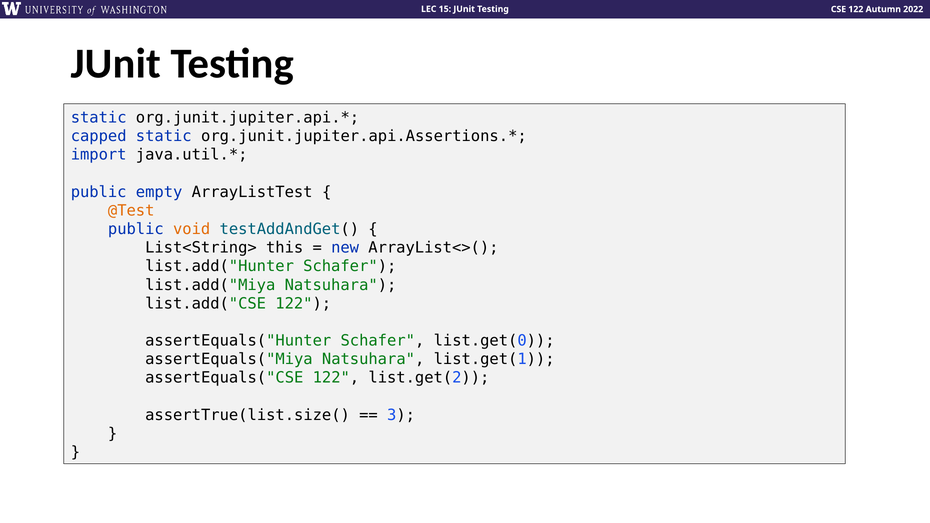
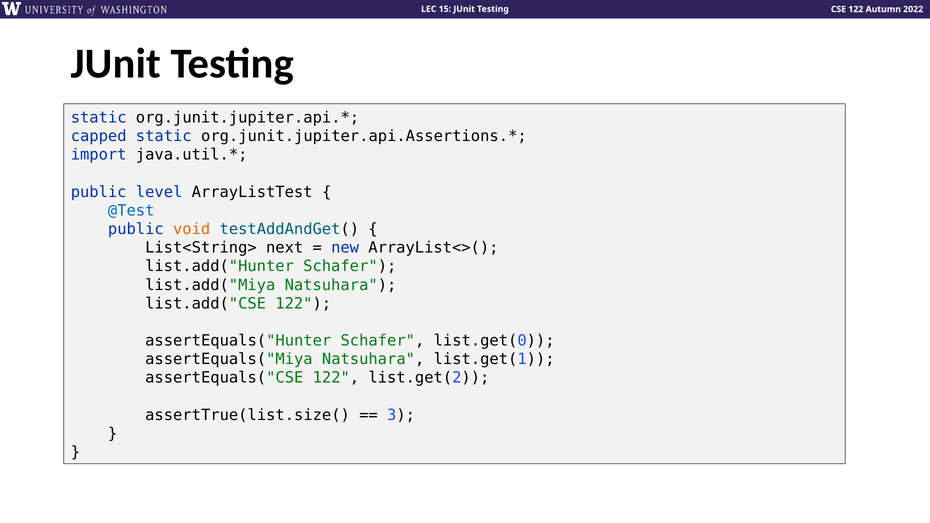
empty: empty -> level
@Test colour: orange -> blue
this: this -> next
